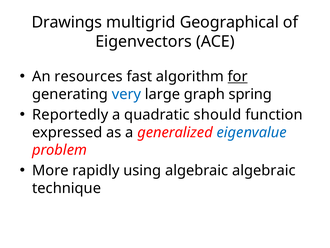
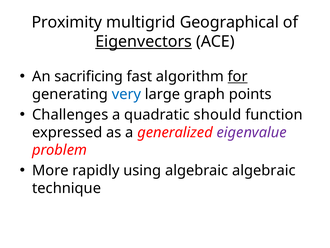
Drawings: Drawings -> Proximity
Eigenvectors underline: none -> present
resources: resources -> sacrificing
spring: spring -> points
Reportedly: Reportedly -> Challenges
eigenvalue colour: blue -> purple
